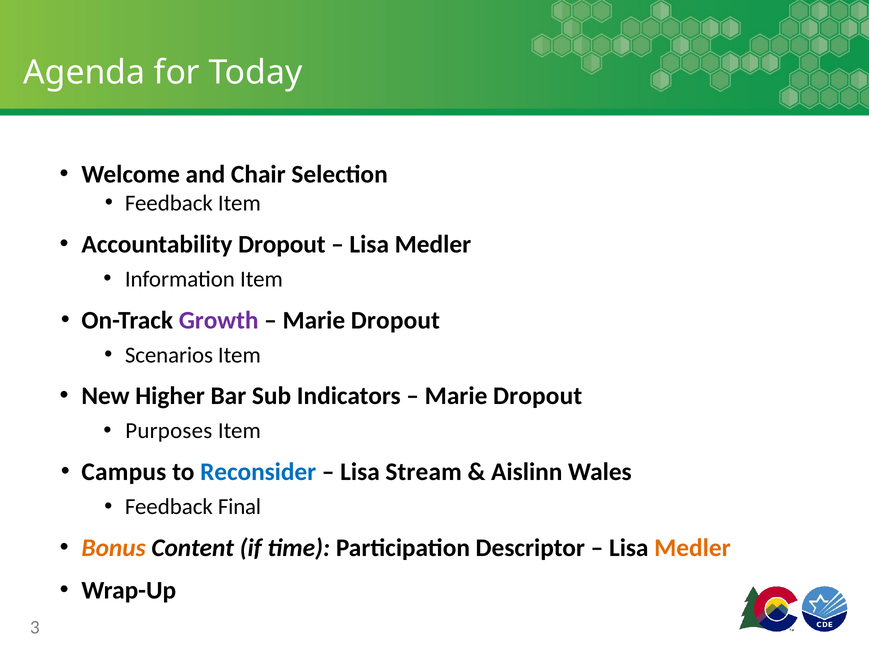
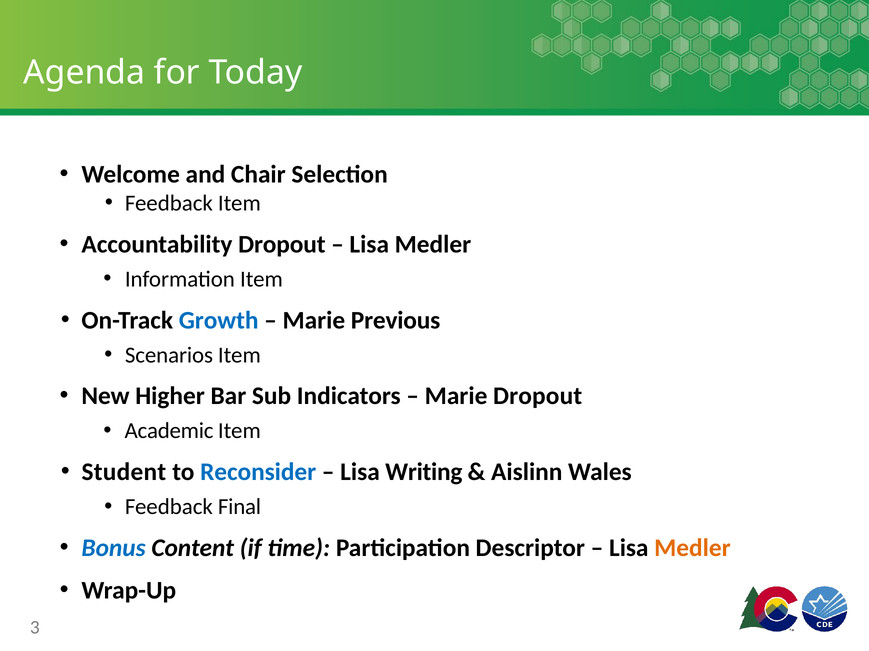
Growth colour: purple -> blue
Dropout at (395, 321): Dropout -> Previous
Purposes: Purposes -> Academic
Campus: Campus -> Student
Stream: Stream -> Writing
Bonus colour: orange -> blue
